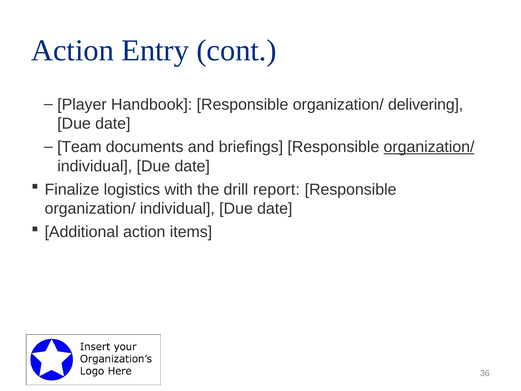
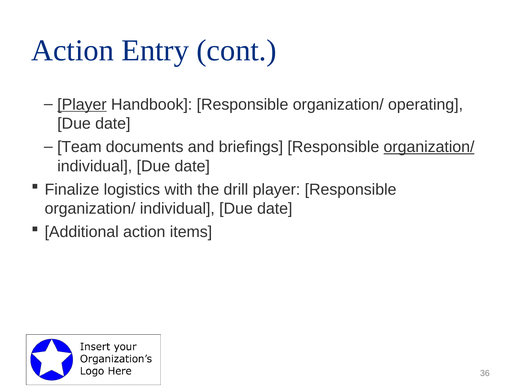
Player at (82, 104) underline: none -> present
delivering: delivering -> operating
drill report: report -> player
